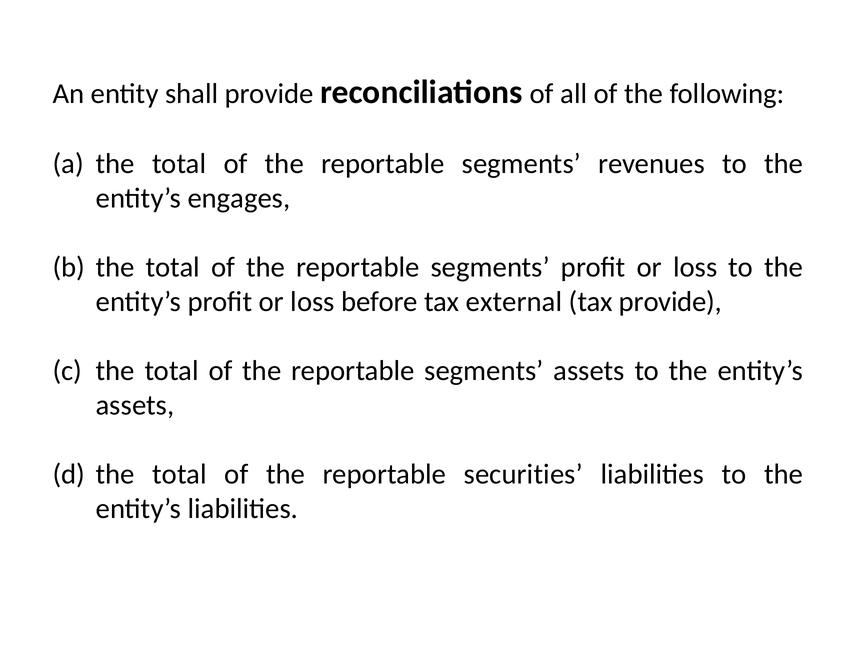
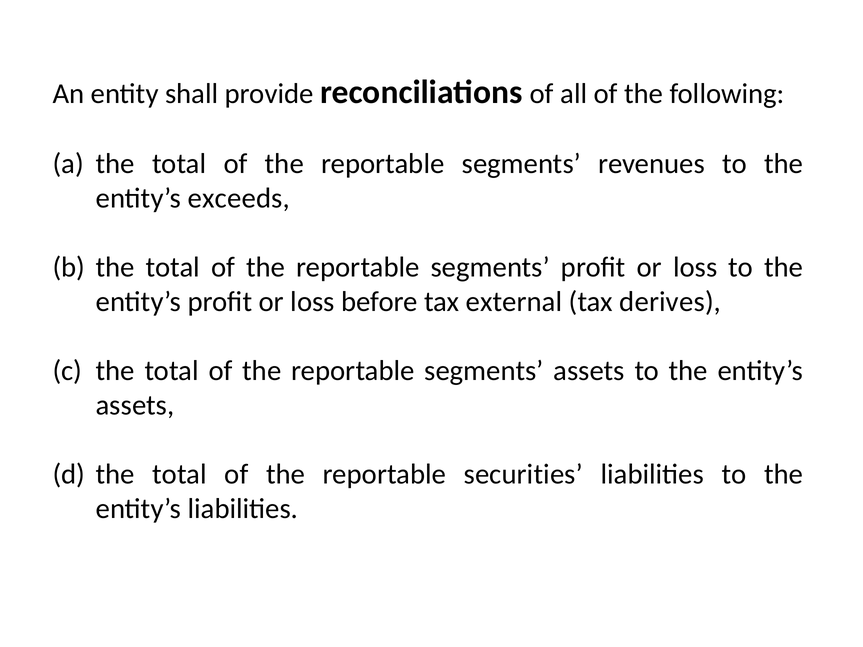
engages: engages -> exceeds
tax provide: provide -> derives
